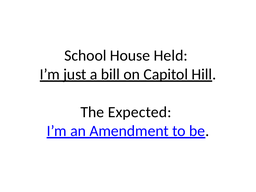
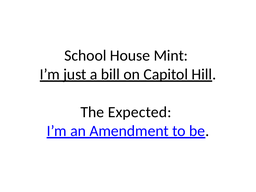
Held: Held -> Mint
